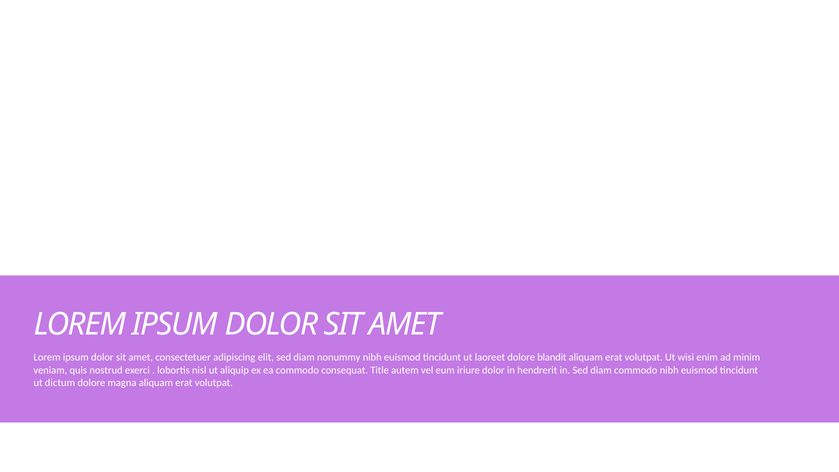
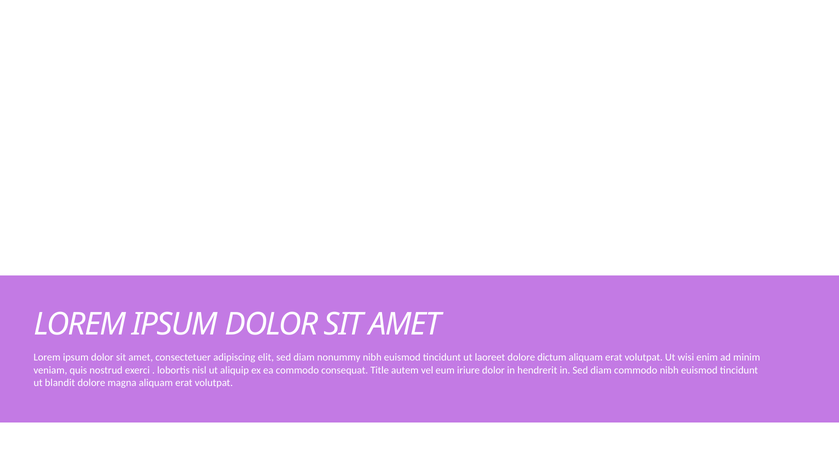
blandit: blandit -> dictum
dictum: dictum -> blandit
